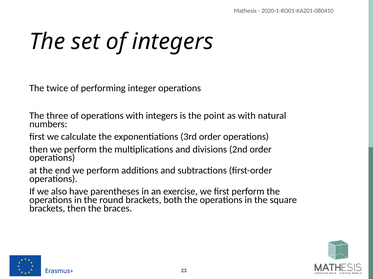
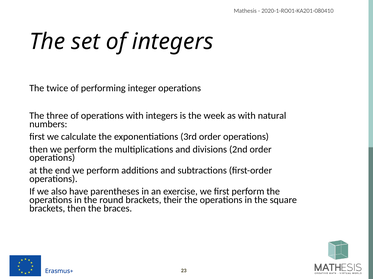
point: point -> week
both: both -> their
